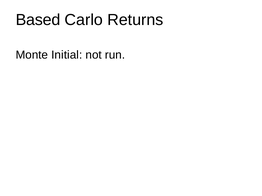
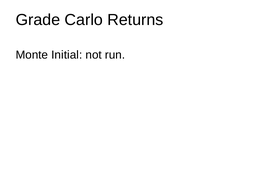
Based: Based -> Grade
